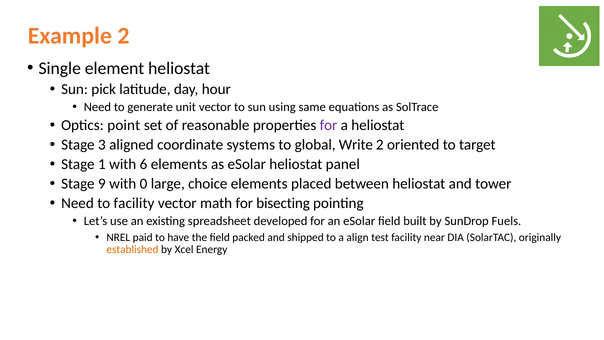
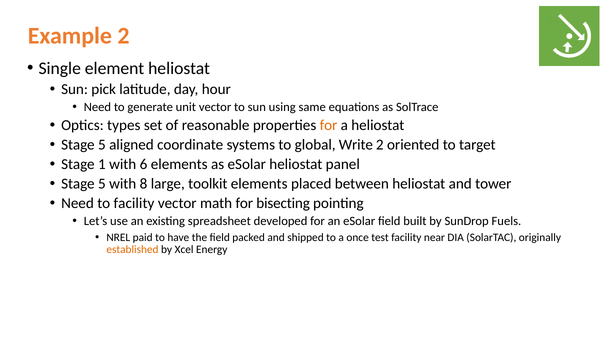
point: point -> types
for at (328, 125) colour: purple -> orange
3 at (102, 145): 3 -> 5
9 at (102, 184): 9 -> 5
0: 0 -> 8
choice: choice -> toolkit
align: align -> once
